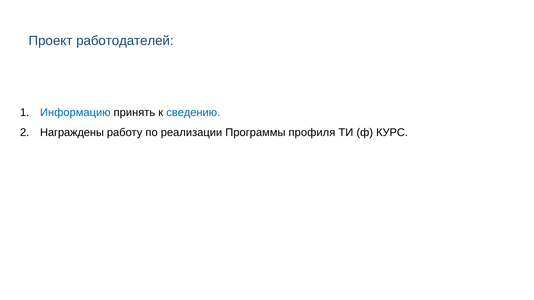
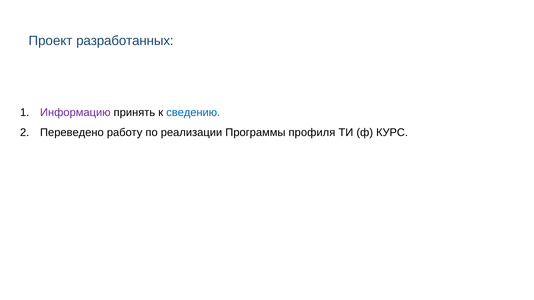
работодателей: работодателей -> разработанных
Информацию colour: blue -> purple
Награждены: Награждены -> Переведено
